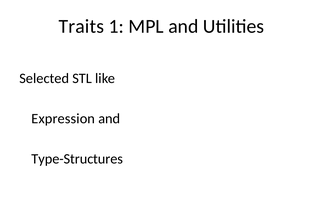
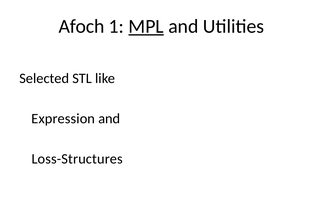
Traits: Traits -> Afoch
MPL underline: none -> present
Type-Structures: Type-Structures -> Loss-Structures
